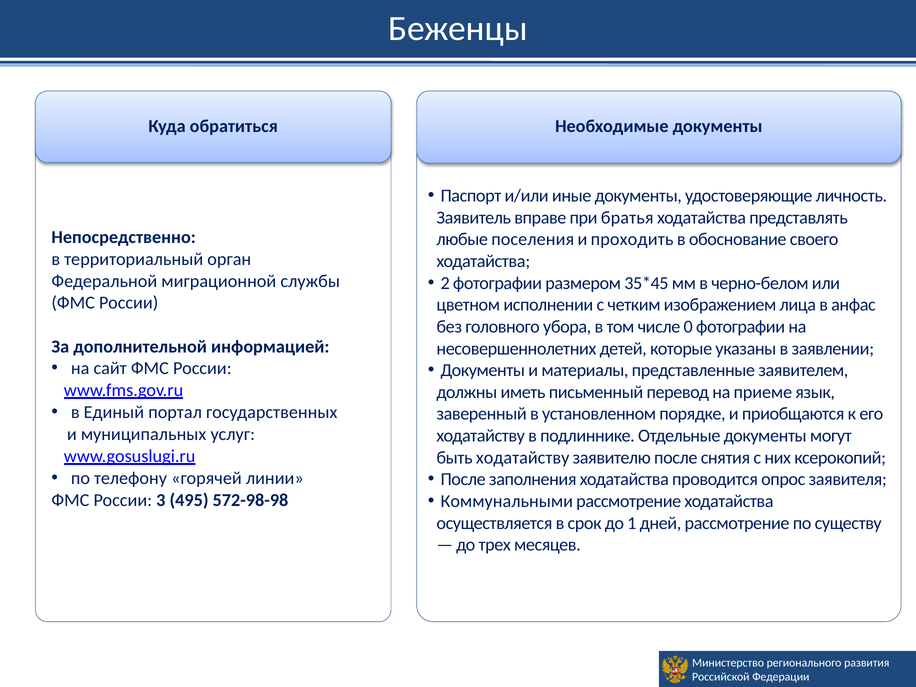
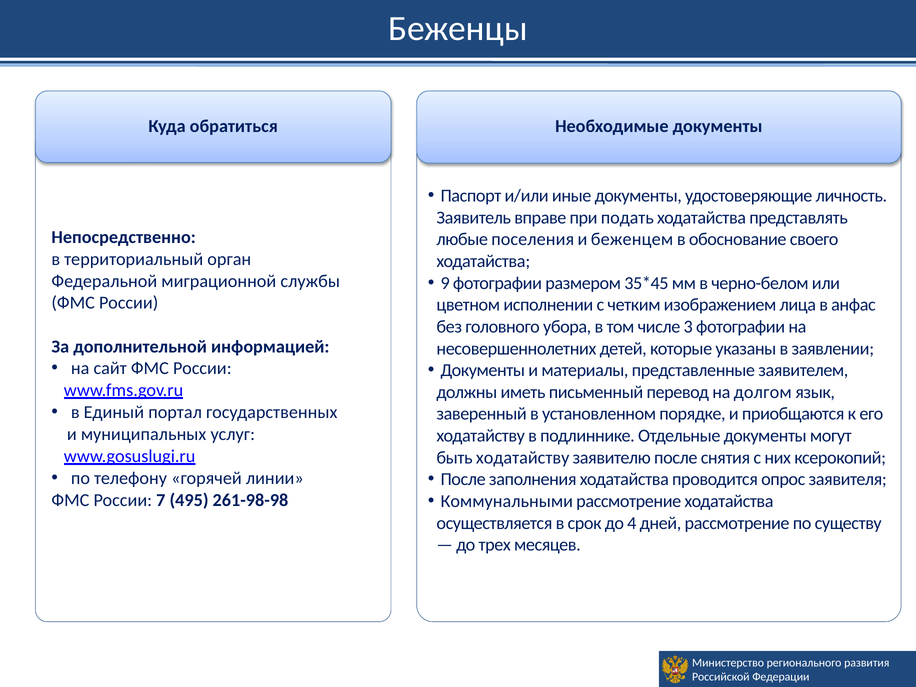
братья: братья -> подать
проходить: проходить -> беженцем
2: 2 -> 9
0: 0 -> 3
приеме: приеме -> долгом
3: 3 -> 7
572-98-98: 572-98-98 -> 261-98-98
1: 1 -> 4
